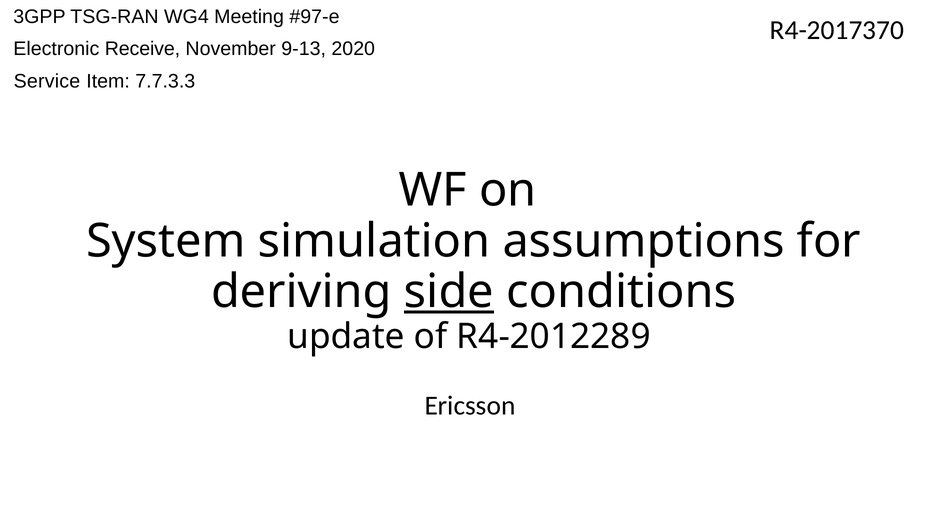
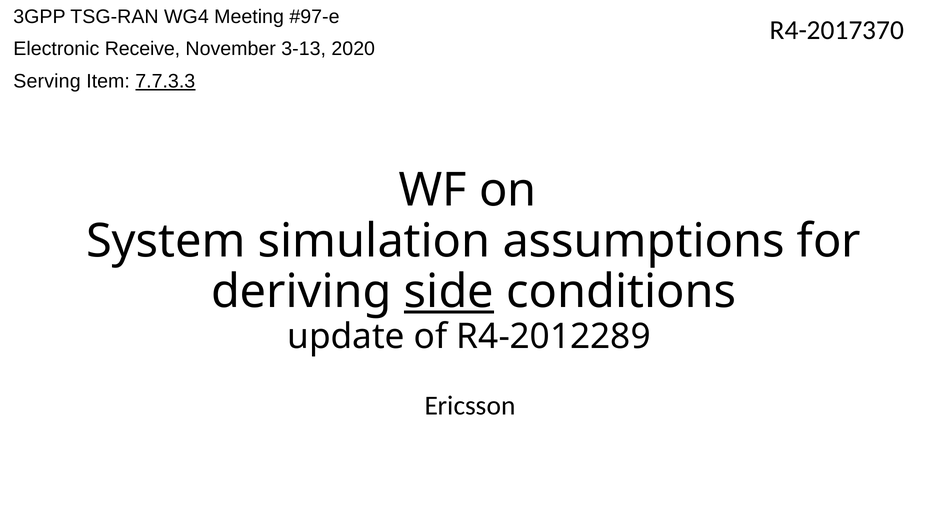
9-13: 9-13 -> 3-13
Service: Service -> Serving
7.7.3.3 underline: none -> present
